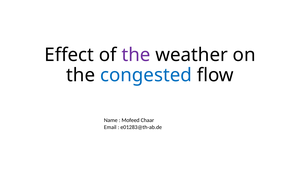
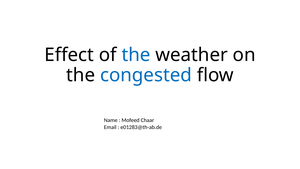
the at (136, 55) colour: purple -> blue
